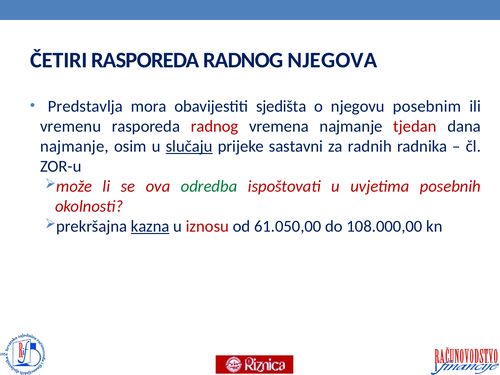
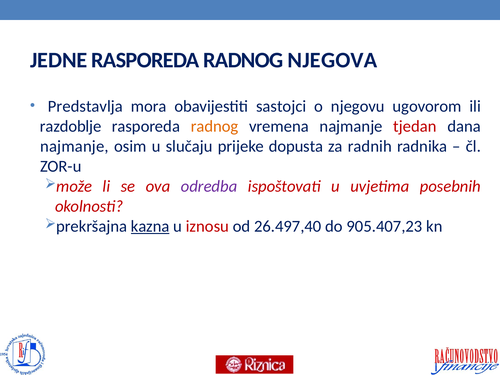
ČETIRI: ČETIRI -> JEDNE
sjedišta: sjedišta -> sastojci
posebnim: posebnim -> ugovorom
vremenu: vremenu -> razdoblje
radnog at (215, 126) colour: red -> orange
slučaju underline: present -> none
sastavni: sastavni -> dopusta
odredba colour: green -> purple
61.050,00: 61.050,00 -> 26.497,40
108.000,00: 108.000,00 -> 905.407,23
